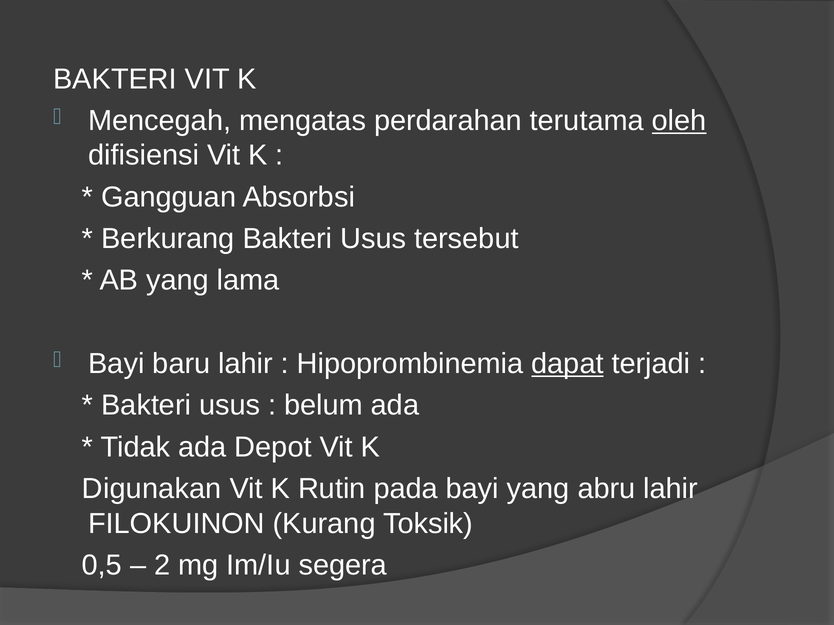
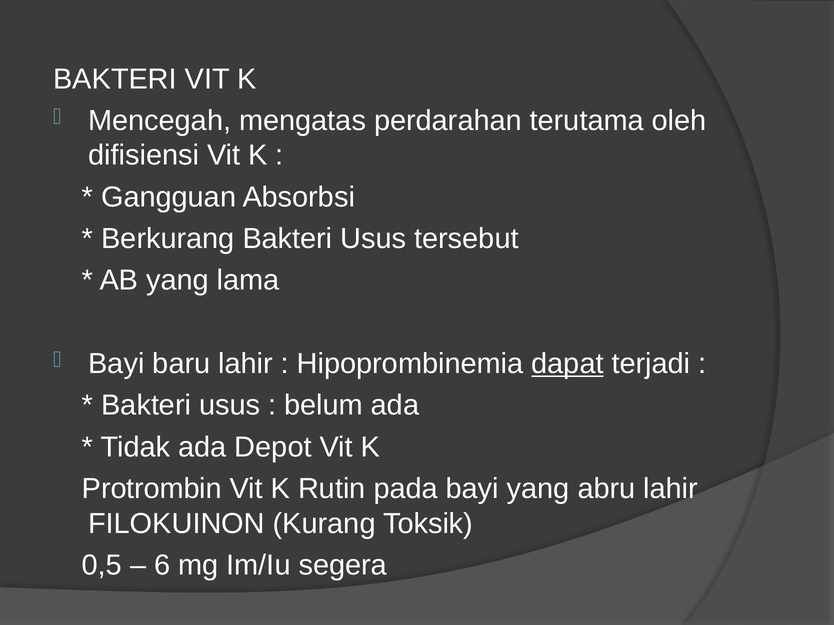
oleh underline: present -> none
Digunakan: Digunakan -> Protrombin
2: 2 -> 6
